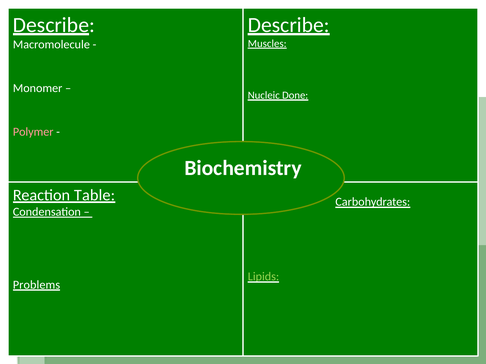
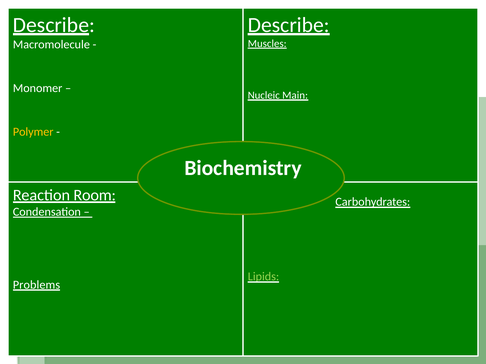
Done: Done -> Main
Polymer colour: pink -> yellow
Table: Table -> Room
